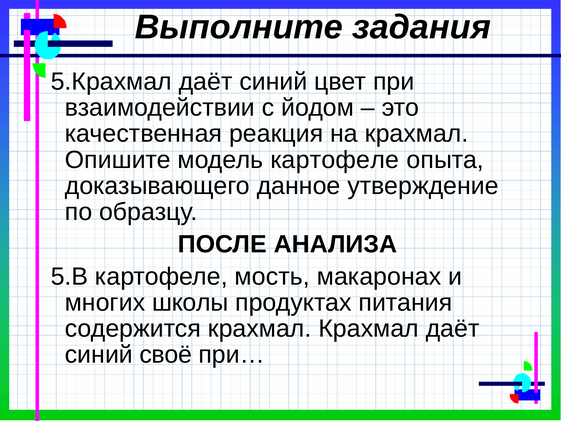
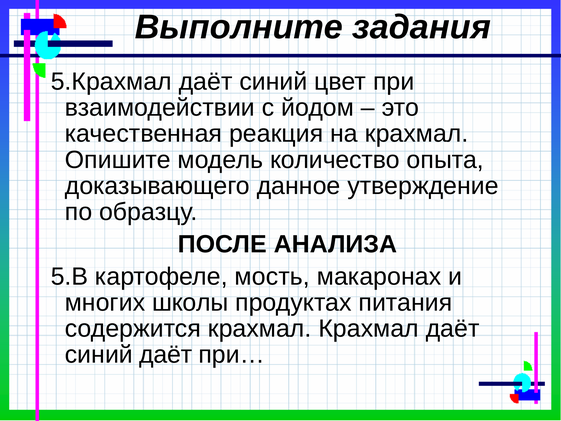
модель картофеле: картофеле -> количество
синий своё: своё -> даёт
